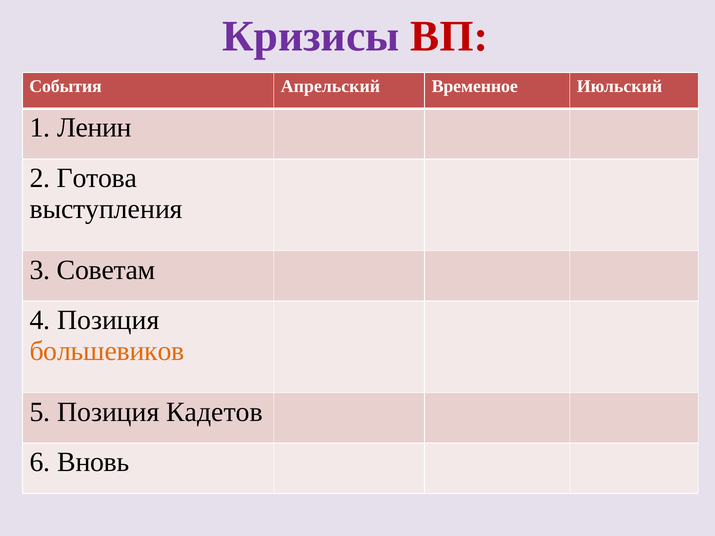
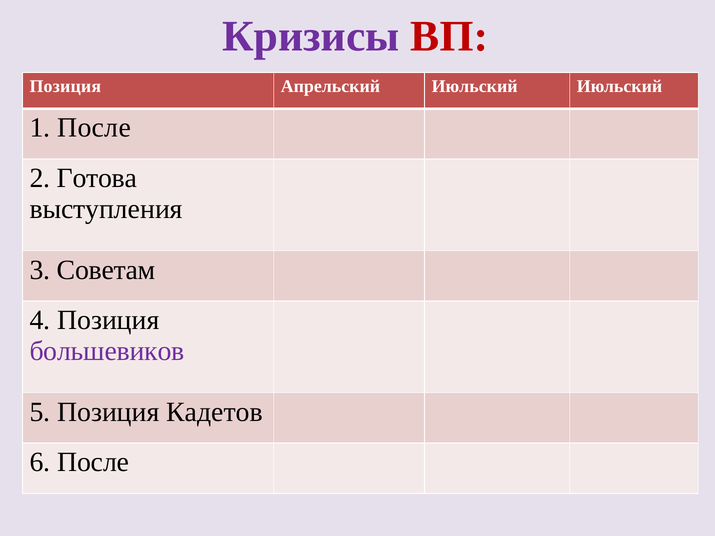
События at (65, 86): События -> Позиция
Апрельский Временное: Временное -> Июльский
1 Ленин: Ленин -> После
большевиков colour: orange -> purple
6 Вновь: Вновь -> После
